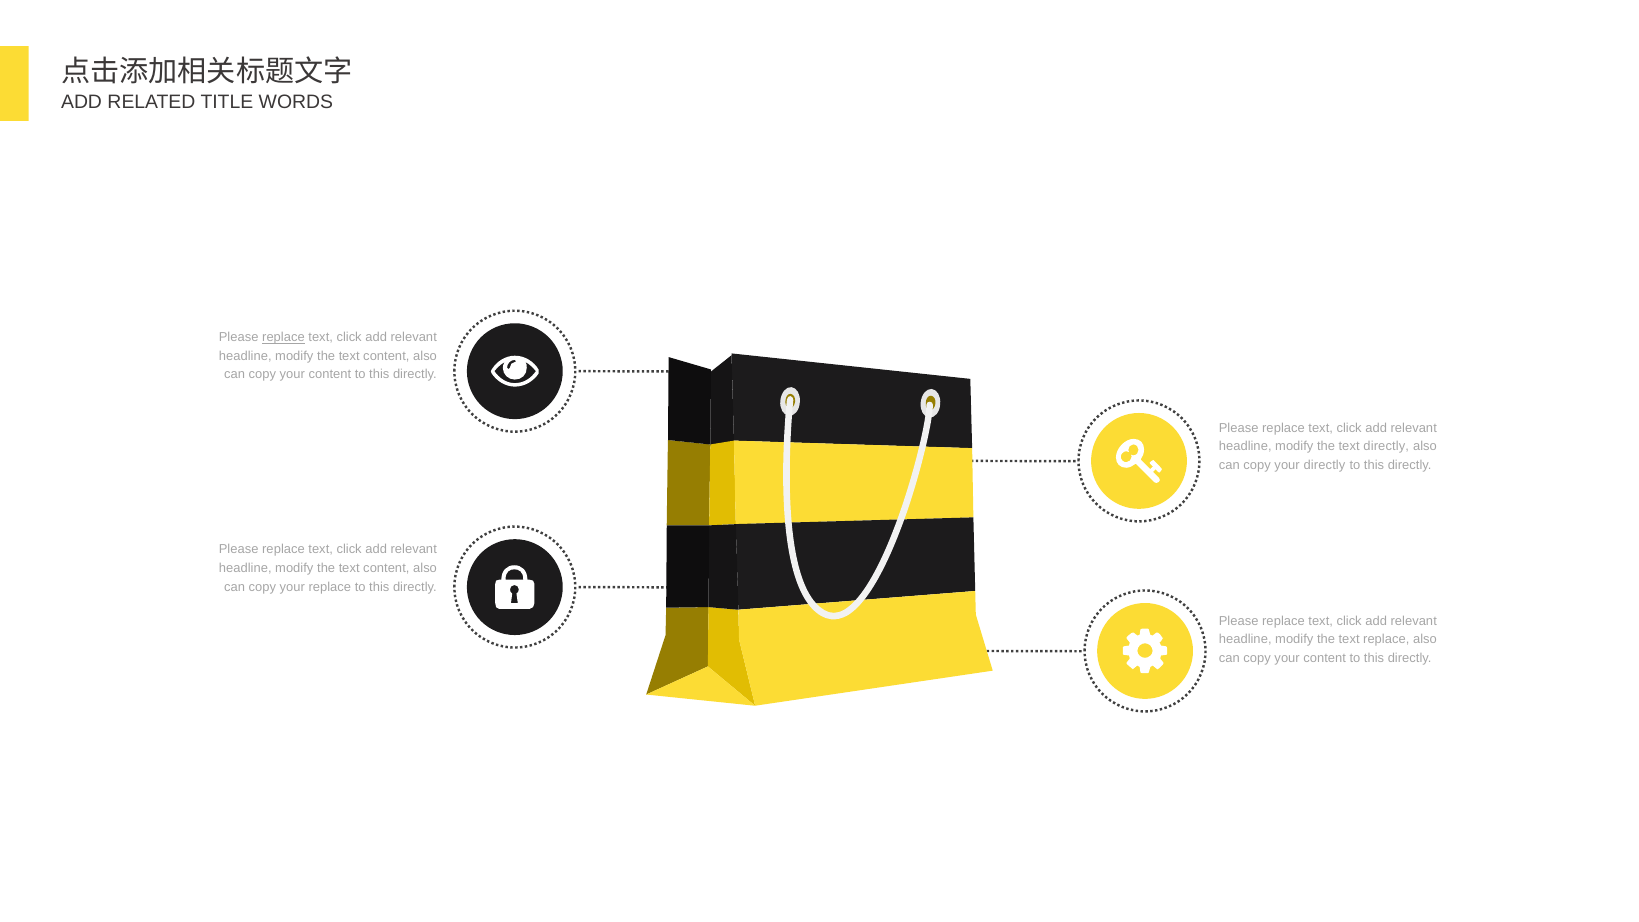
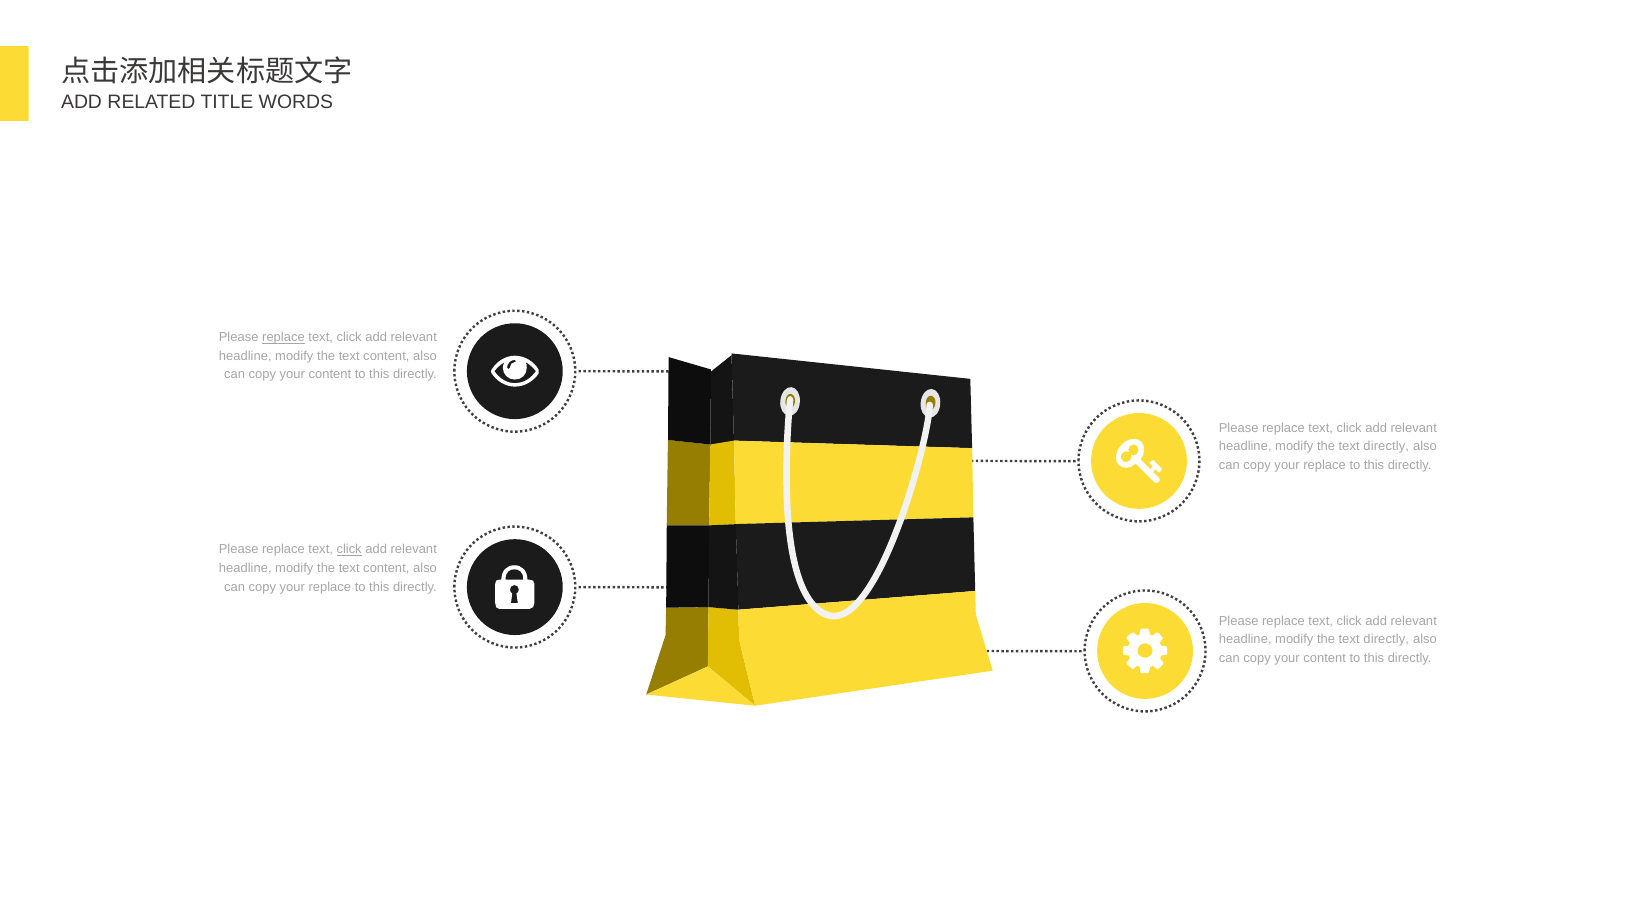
directly at (1325, 465): directly -> replace
click at (349, 550) underline: none -> present
replace at (1386, 640): replace -> directly
